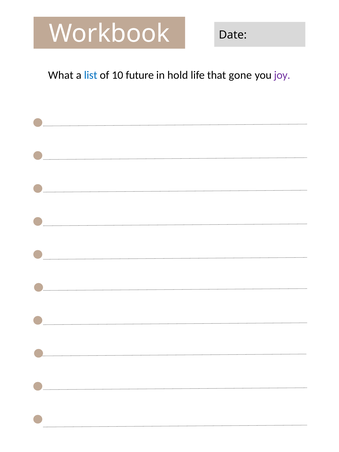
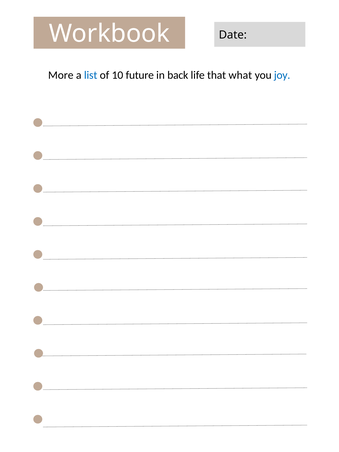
What: What -> More
hold: hold -> back
gone: gone -> what
joy colour: purple -> blue
